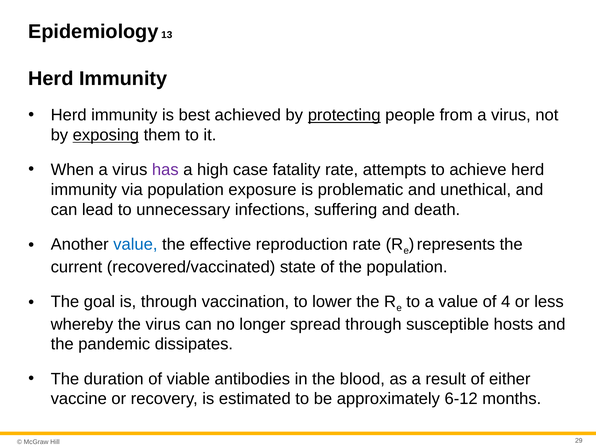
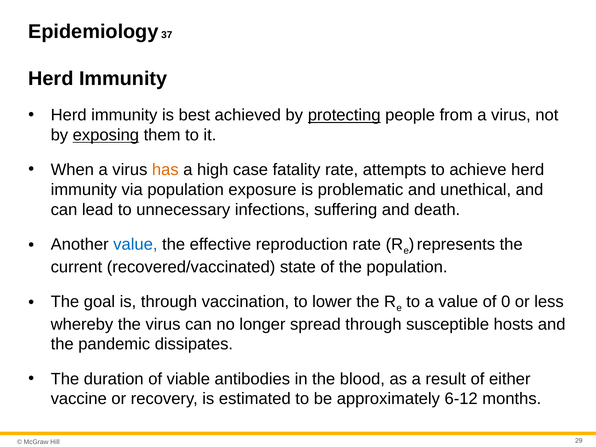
13: 13 -> 37
has colour: purple -> orange
4: 4 -> 0
